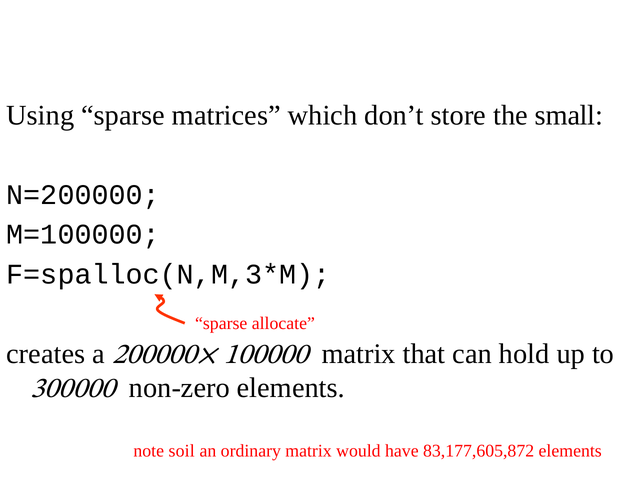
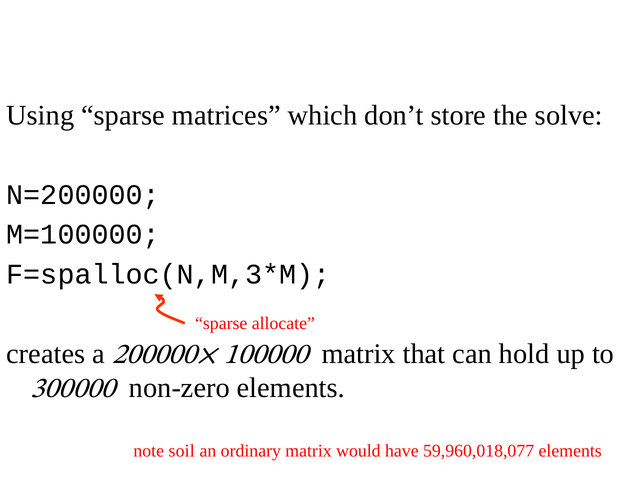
small: small -> solve
83,177,605,872: 83,177,605,872 -> 59,960,018,077
